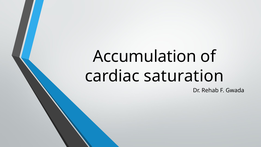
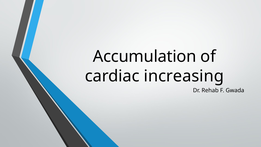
saturation: saturation -> increasing
